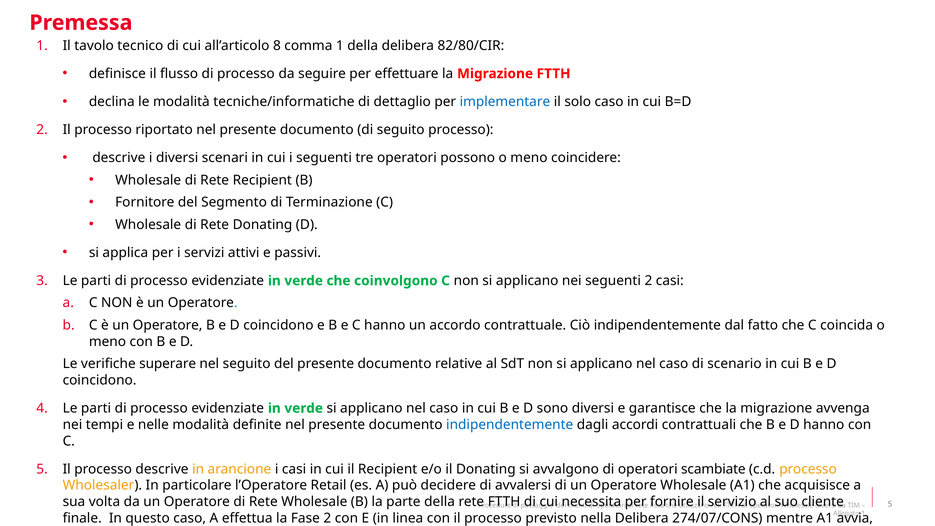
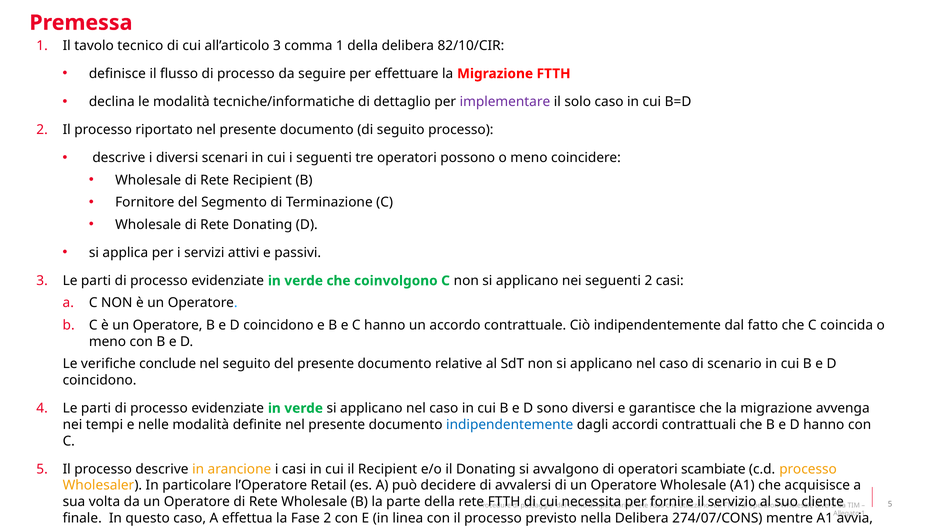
all’articolo 8: 8 -> 3
82/80/CIR: 82/80/CIR -> 82/10/CIR
implementare colour: blue -> purple
superare: superare -> conclude
